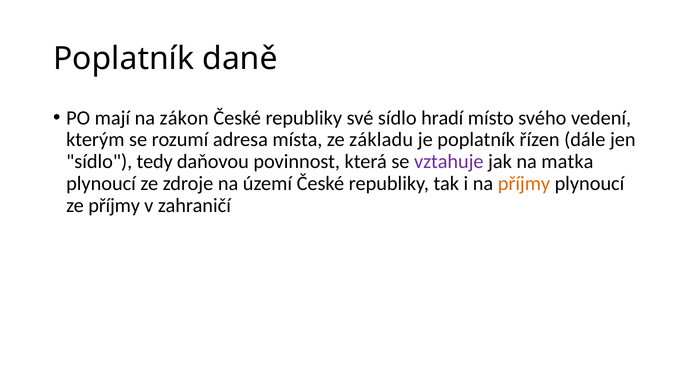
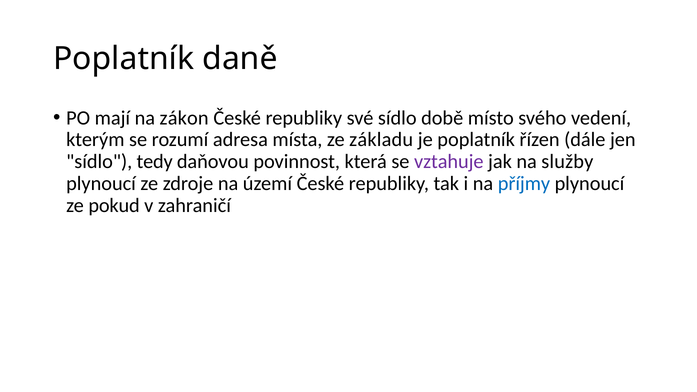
hradí: hradí -> době
matka: matka -> služby
příjmy at (524, 184) colour: orange -> blue
ze příjmy: příjmy -> pokud
